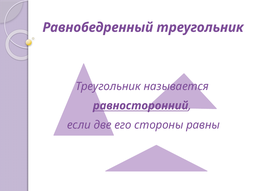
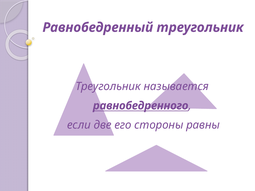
равносторонний: равносторонний -> равнобедренного
